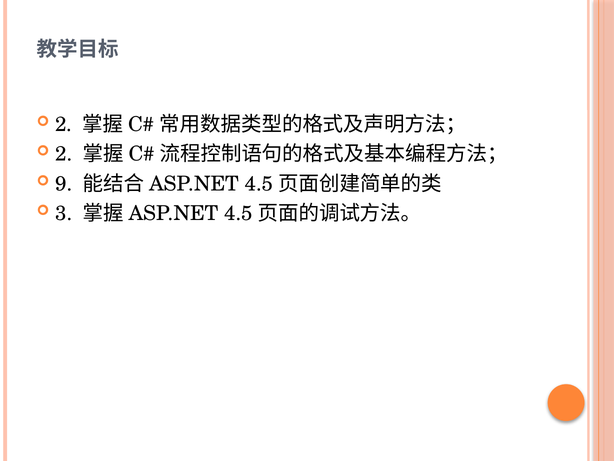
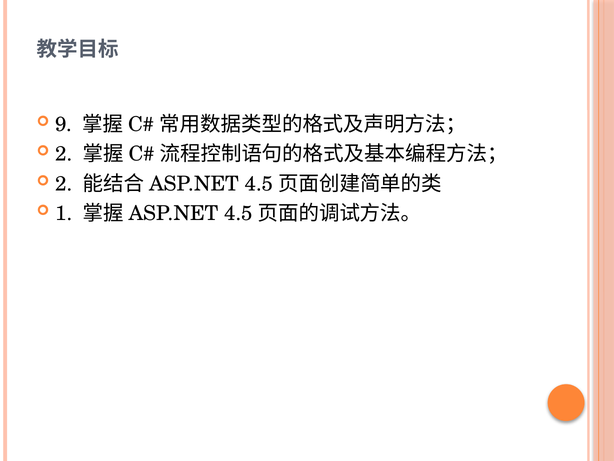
2 at (64, 124): 2 -> 9
9 at (64, 184): 9 -> 2
3: 3 -> 1
